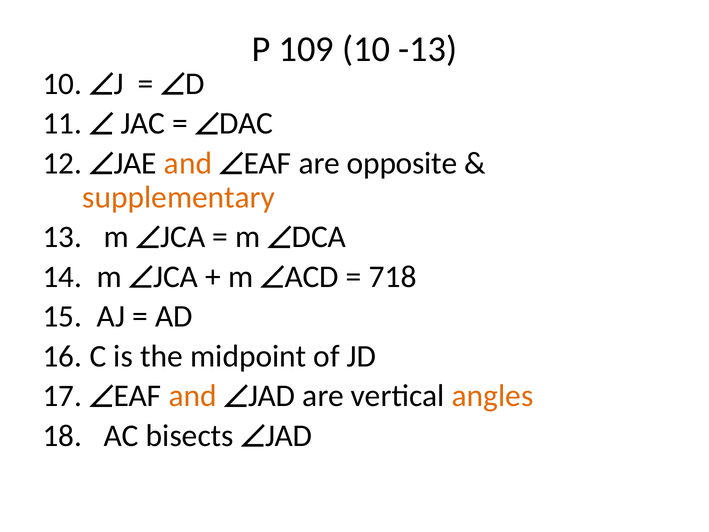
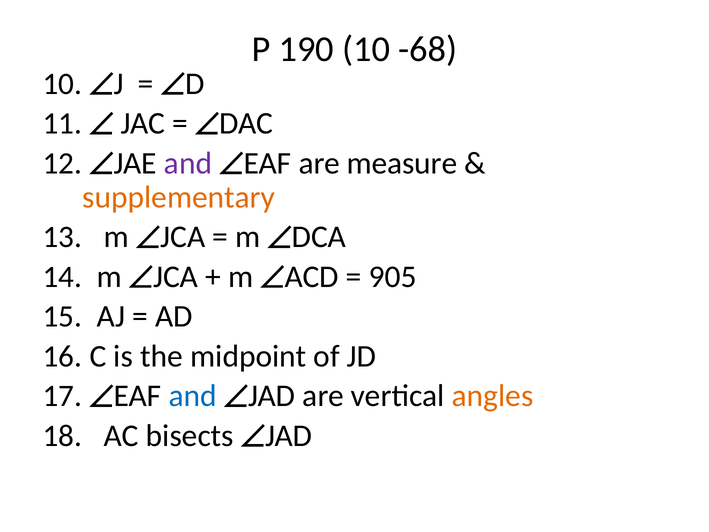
109: 109 -> 190
-13: -13 -> -68
and at (188, 163) colour: orange -> purple
opposite: opposite -> measure
718: 718 -> 905
and at (193, 396) colour: orange -> blue
